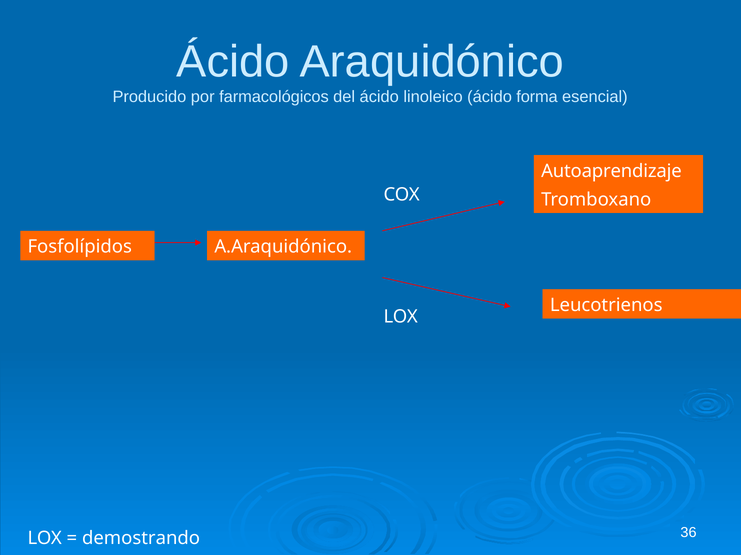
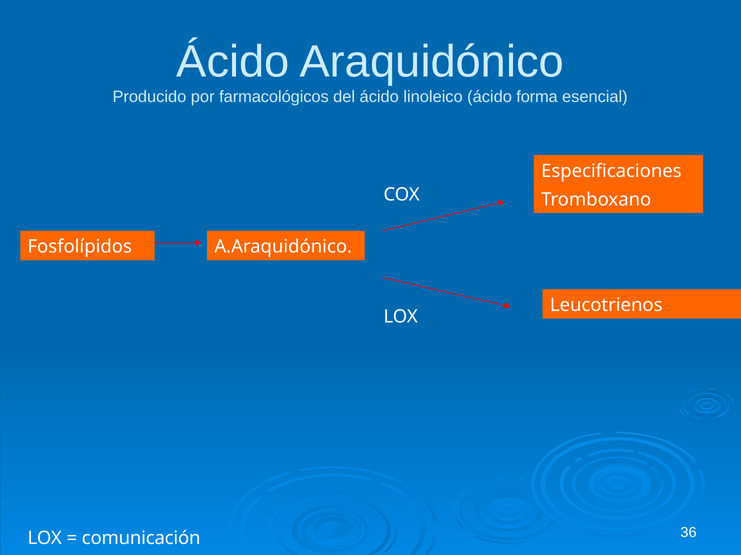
Autoaprendizaje: Autoaprendizaje -> Especificaciones
demostrando: demostrando -> comunicación
